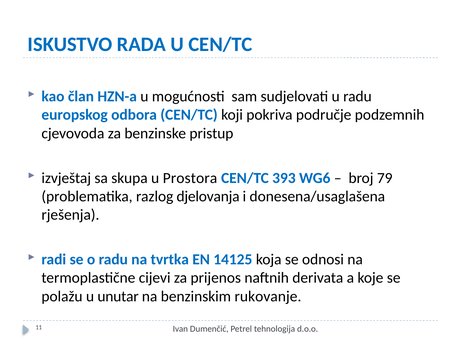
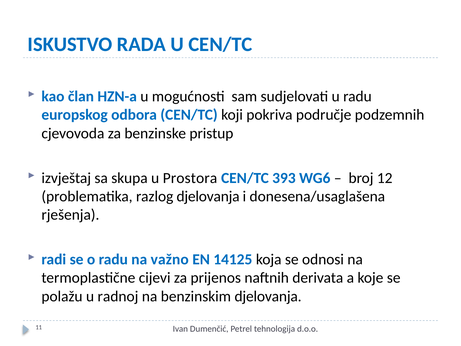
79: 79 -> 12
tvrtka: tvrtka -> važno
unutar: unutar -> radnoj
benzinskim rukovanje: rukovanje -> djelovanja
